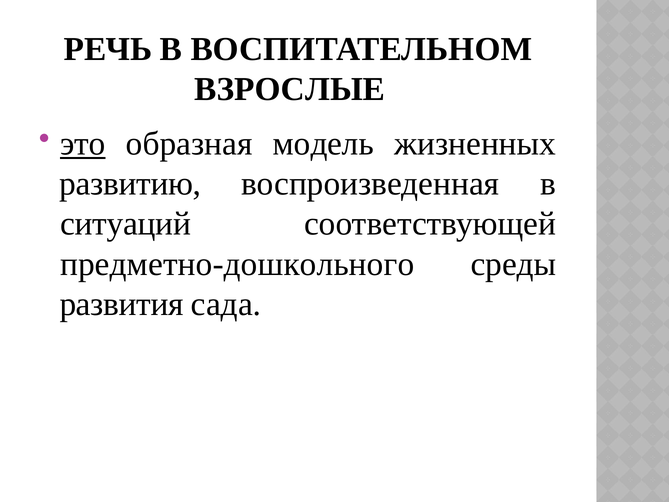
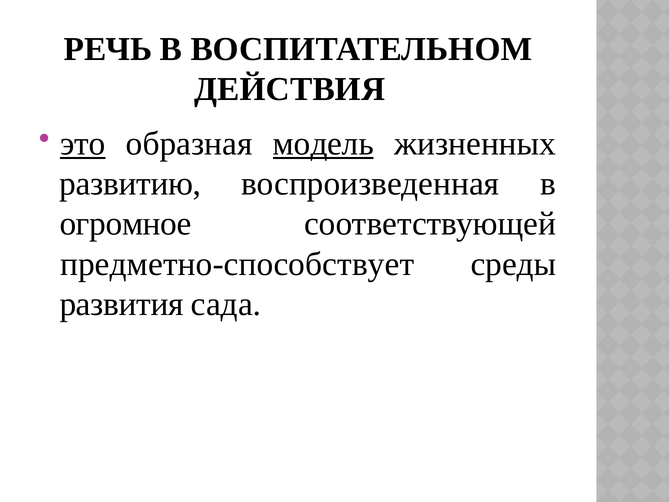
ВЗРОСЛЫЕ: ВЗРОСЛЫЕ -> ДЕЙСТВИЯ
модель underline: none -> present
ситуаций: ситуаций -> огромное
предметно-дошкольного: предметно-дошкольного -> предметно-способствует
